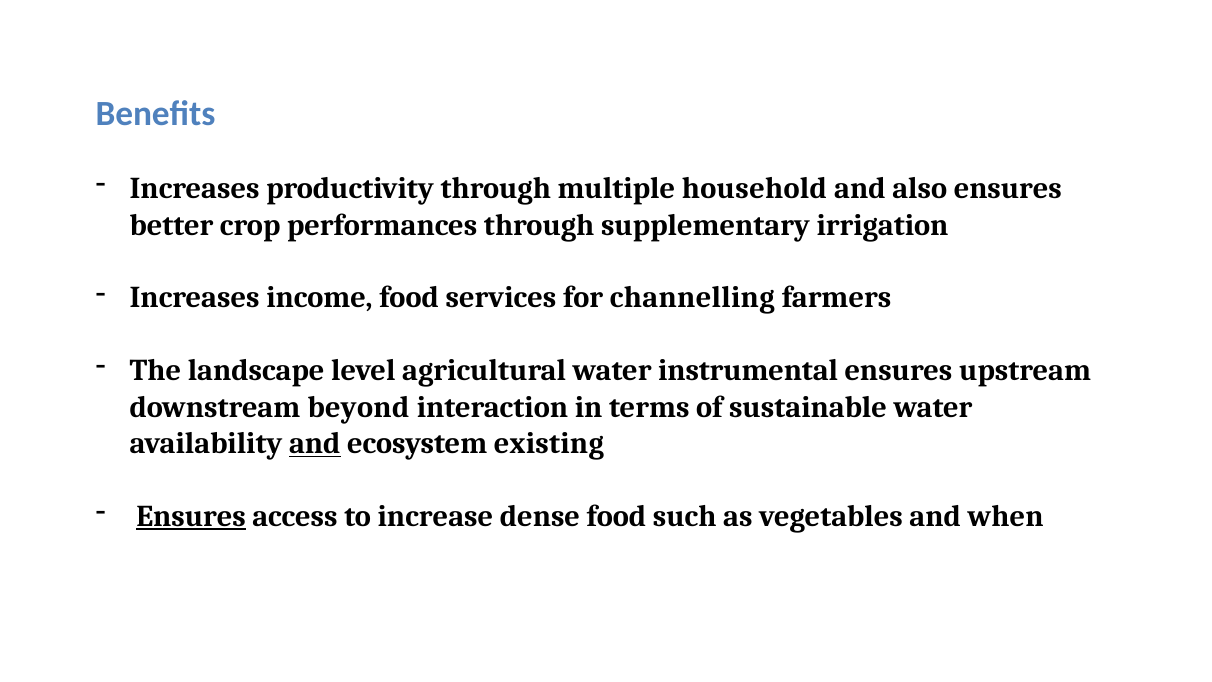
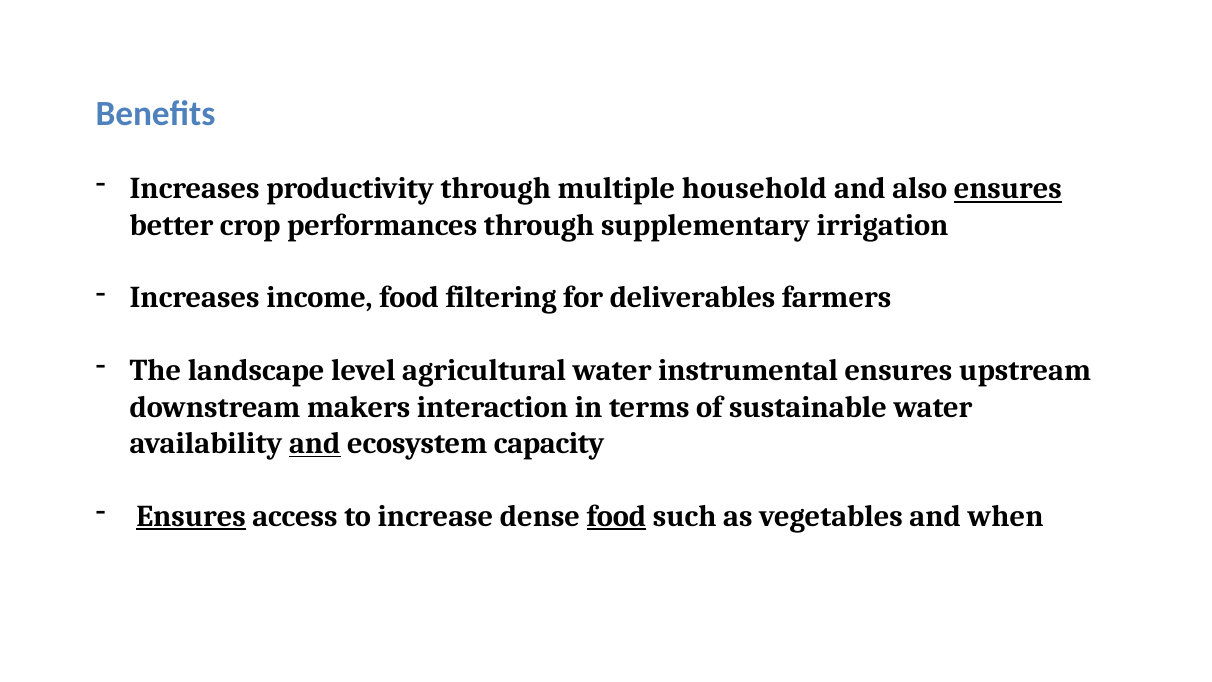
ensures at (1008, 189) underline: none -> present
services: services -> filtering
channelling: channelling -> deliverables
beyond: beyond -> makers
existing: existing -> capacity
food at (616, 516) underline: none -> present
